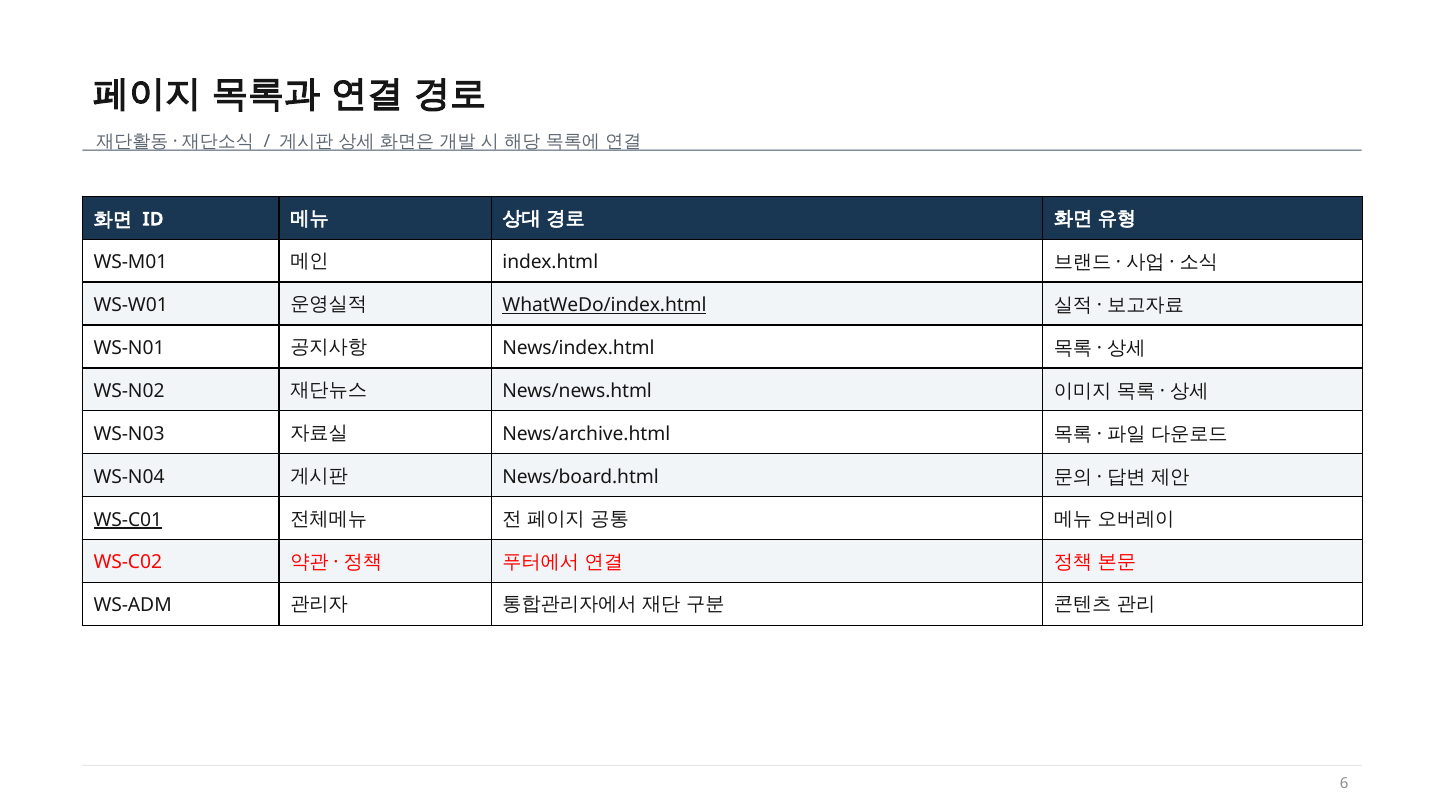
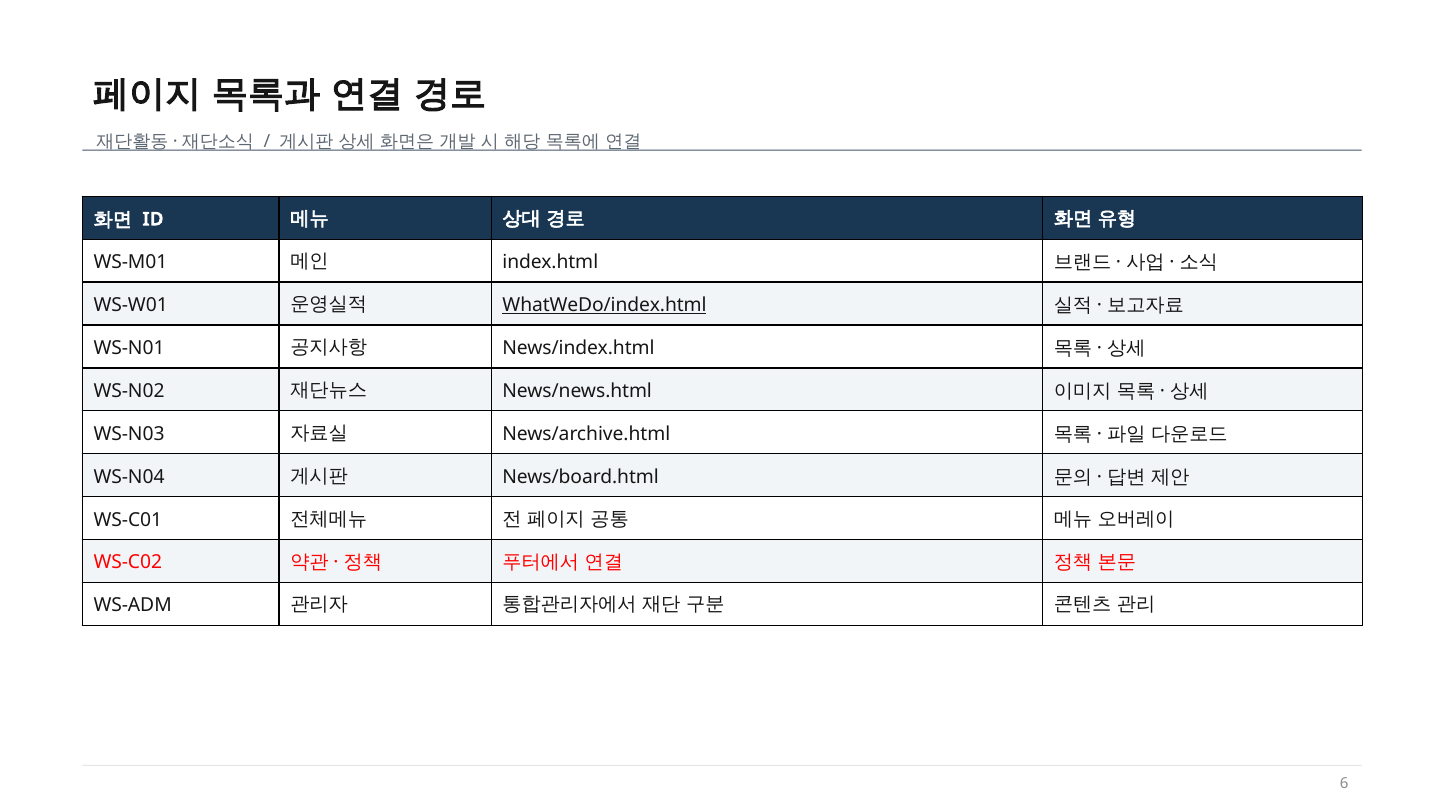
WS-C01 underline: present -> none
